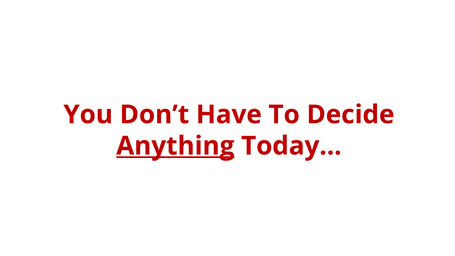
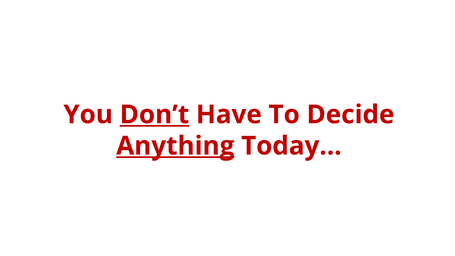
Don’t underline: none -> present
